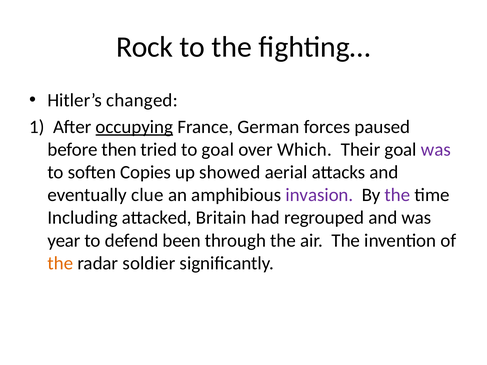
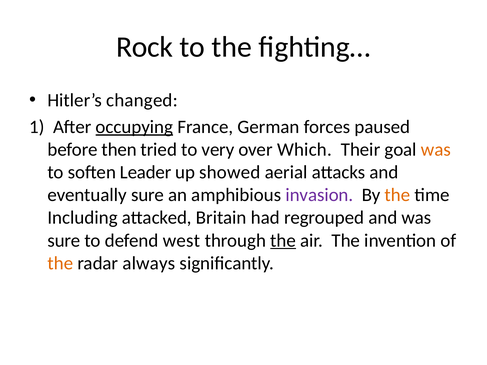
to goal: goal -> very
was at (436, 150) colour: purple -> orange
Copies: Copies -> Leader
eventually clue: clue -> sure
the at (397, 195) colour: purple -> orange
year at (64, 241): year -> sure
been: been -> west
the at (283, 241) underline: none -> present
soldier: soldier -> always
